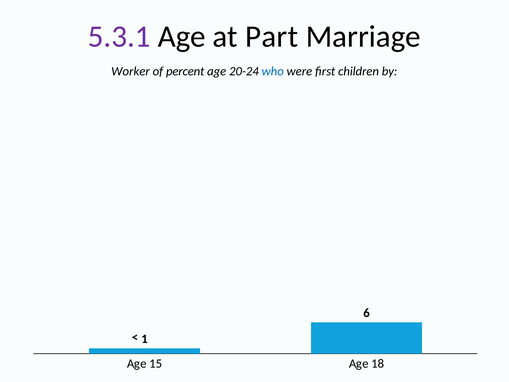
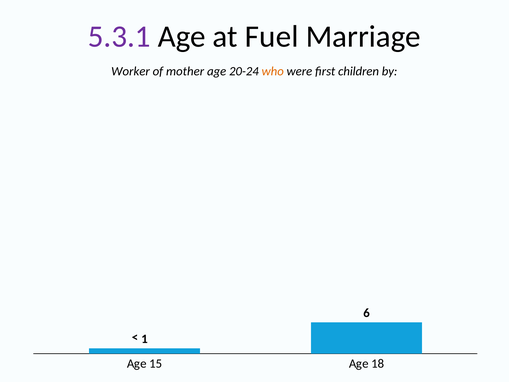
Part: Part -> Fuel
percent: percent -> mother
who colour: blue -> orange
